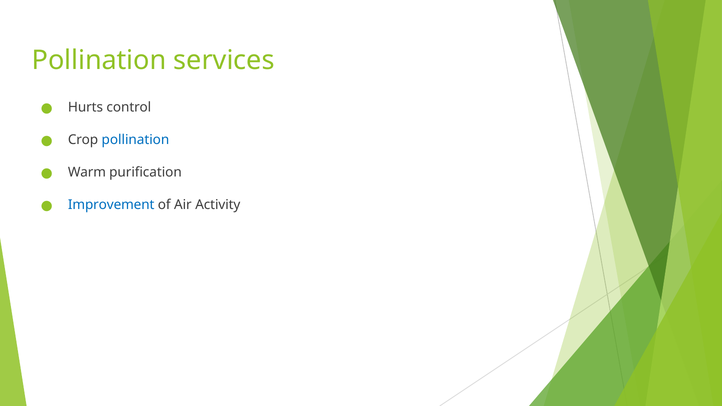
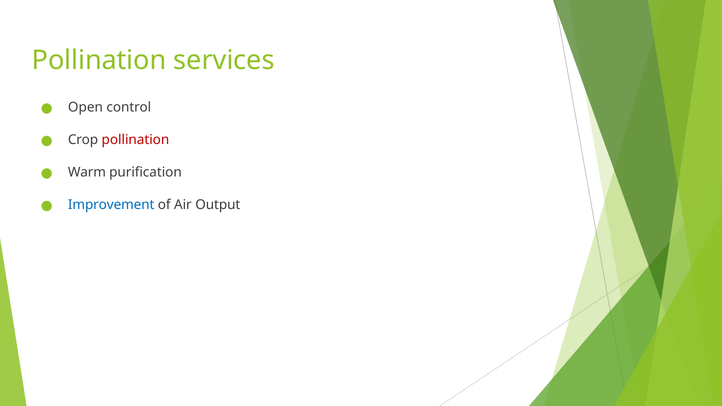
Hurts: Hurts -> Open
pollination at (135, 140) colour: blue -> red
Activity: Activity -> Output
